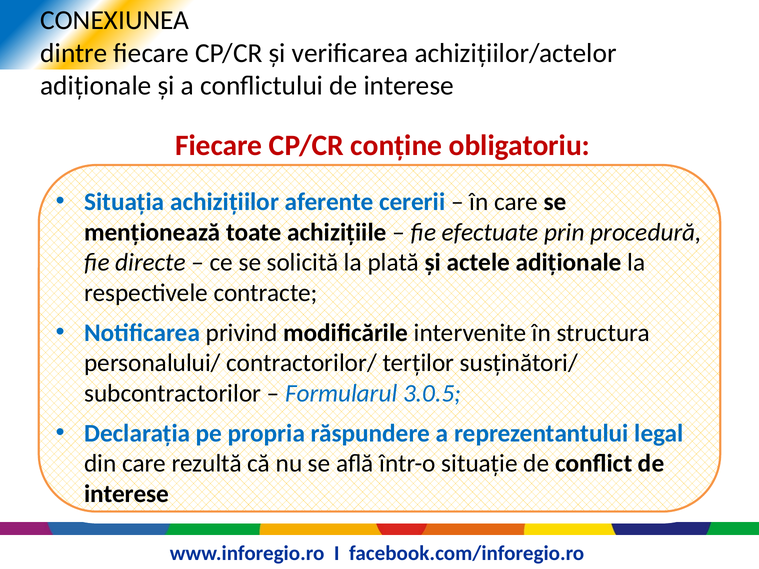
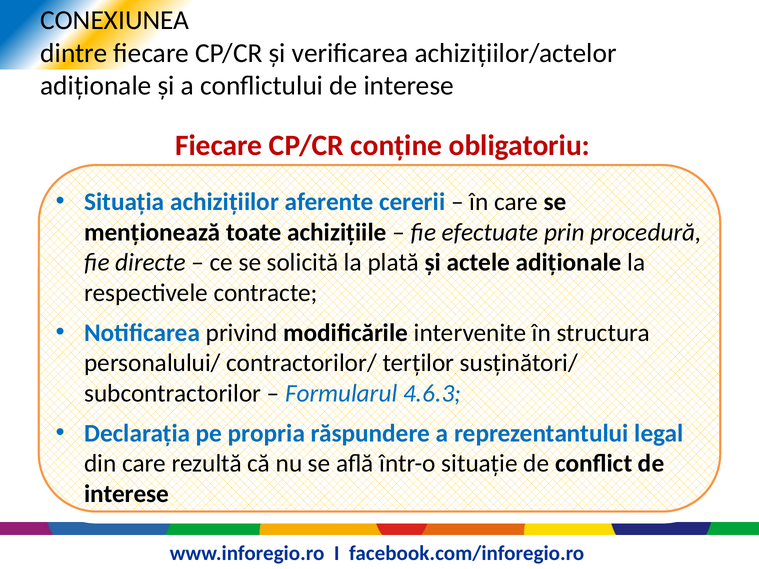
3.0.5: 3.0.5 -> 4.6.3
